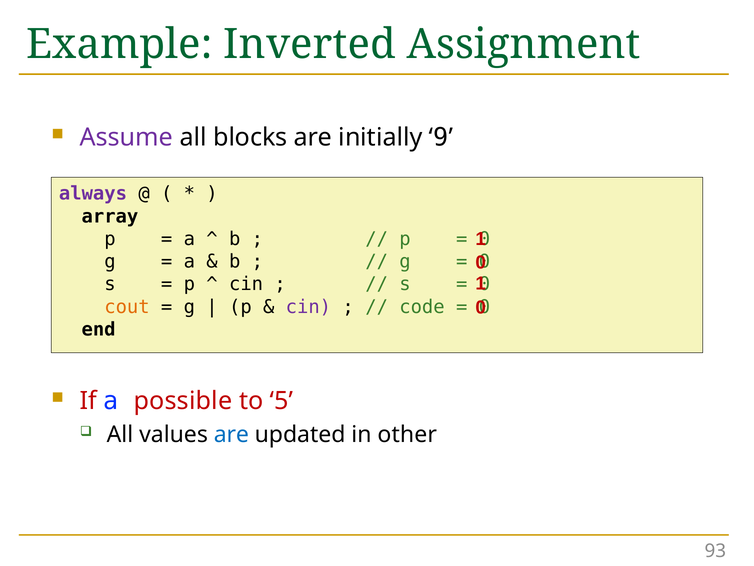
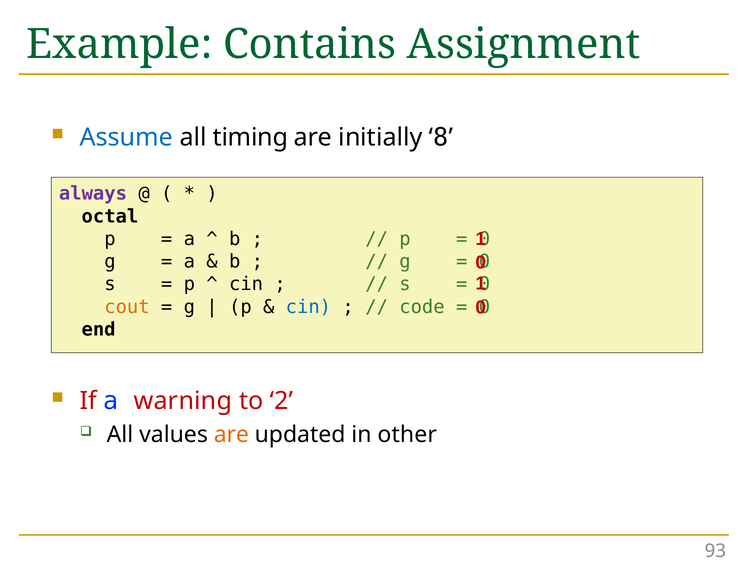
Inverted: Inverted -> Contains
Assume colour: purple -> blue
blocks: blocks -> timing
9: 9 -> 8
array: array -> octal
cin at (308, 307) colour: purple -> blue
possible: possible -> warning
5: 5 -> 2
are at (231, 434) colour: blue -> orange
